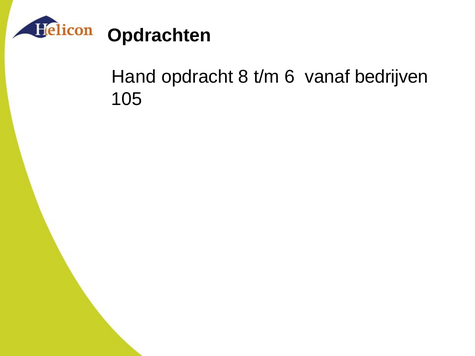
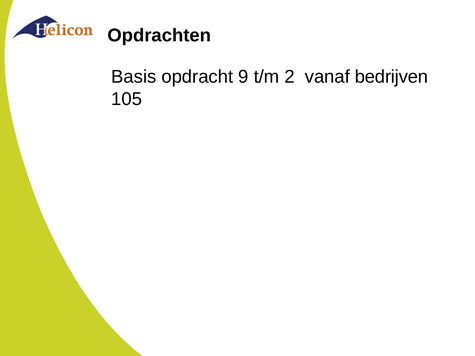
Hand: Hand -> Basis
8: 8 -> 9
6: 6 -> 2
